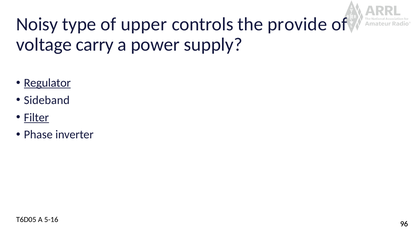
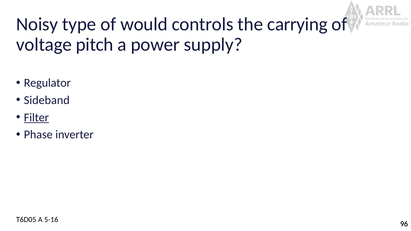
upper: upper -> would
provide: provide -> carrying
carry: carry -> pitch
Regulator underline: present -> none
